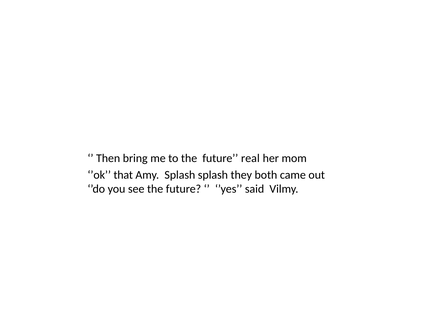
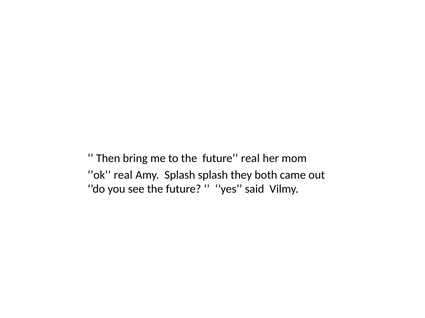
’ok that: that -> real
